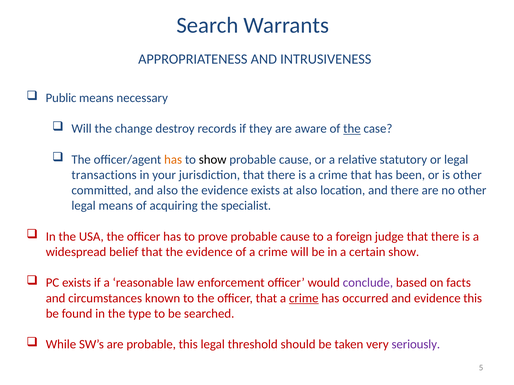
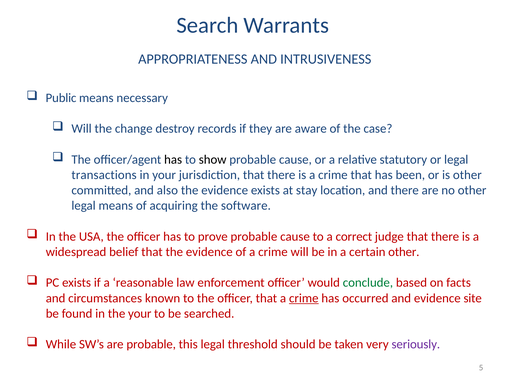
the at (352, 129) underline: present -> none
has at (173, 160) colour: orange -> black
at also: also -> stay
specialist: specialist -> software
foreign: foreign -> correct
certain show: show -> other
conclude colour: purple -> green
evidence this: this -> site
the type: type -> your
